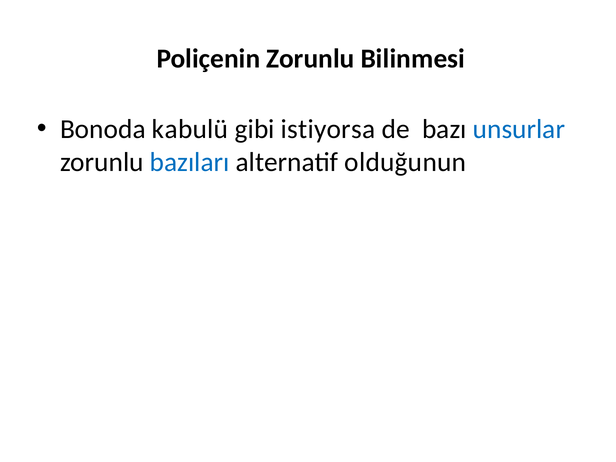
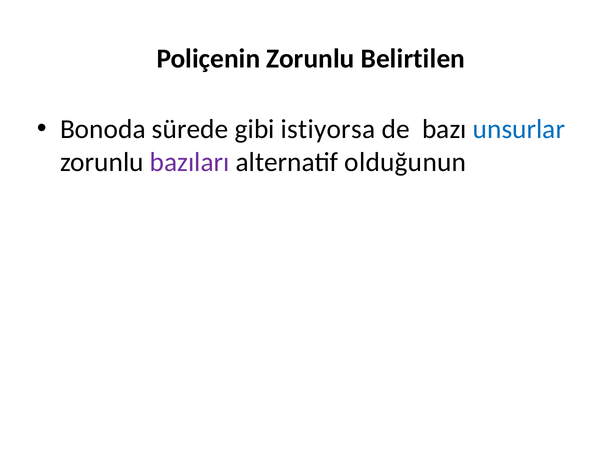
Bilinmesi: Bilinmesi -> Belirtilen
kabulü: kabulü -> sürede
bazıları colour: blue -> purple
